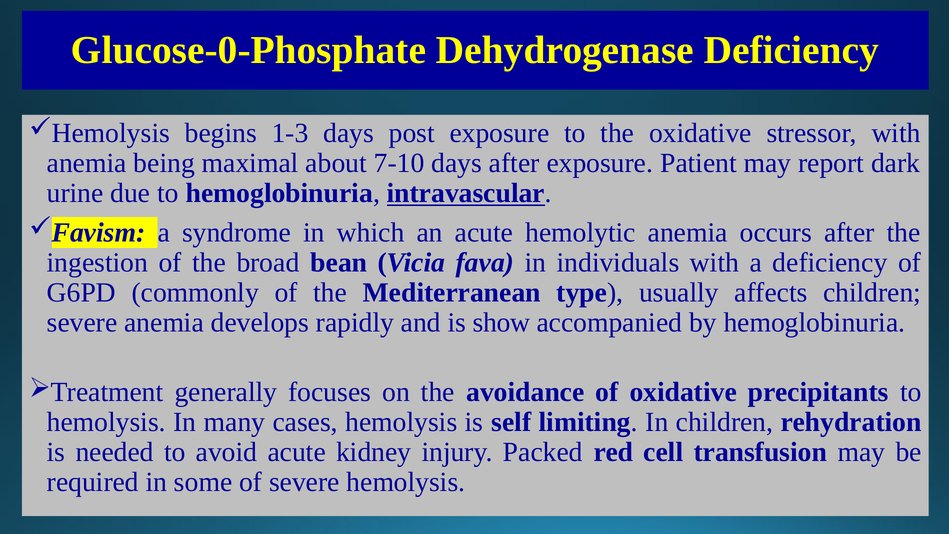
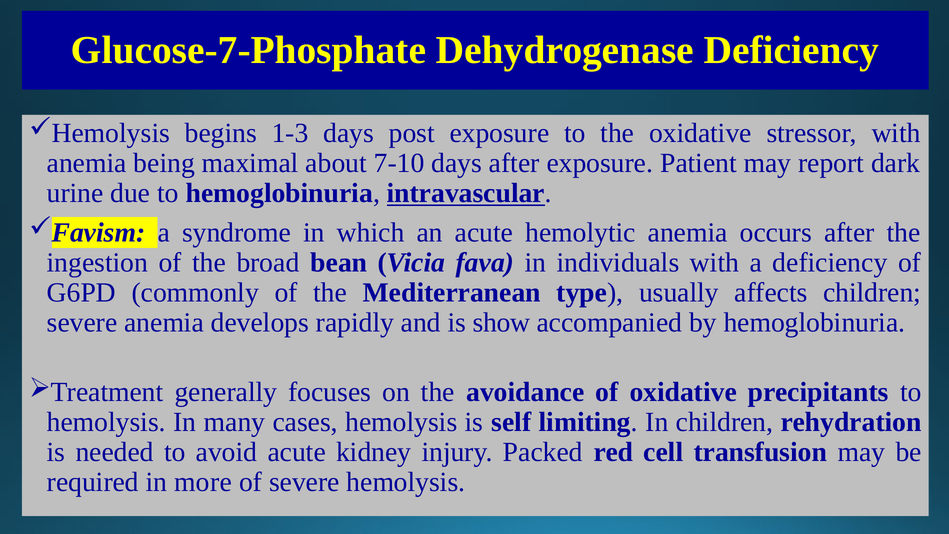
Glucose-0-Phosphate: Glucose-0-Phosphate -> Glucose-7-Phosphate
some: some -> more
